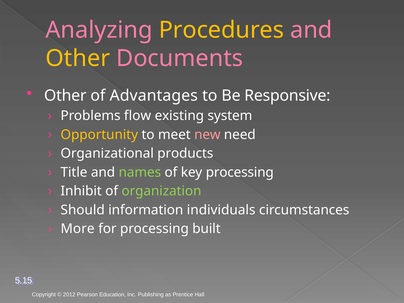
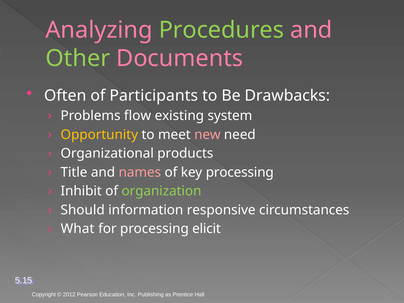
Procedures colour: yellow -> light green
Other at (78, 58) colour: yellow -> light green
Other at (65, 96): Other -> Often
Advantages: Advantages -> Participants
Responsive: Responsive -> Drawbacks
names colour: light green -> pink
individuals: individuals -> responsive
More: More -> What
built: built -> elicit
